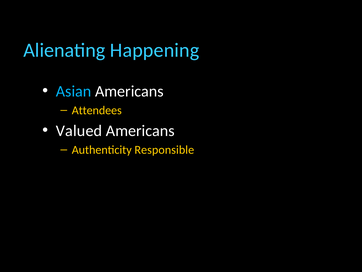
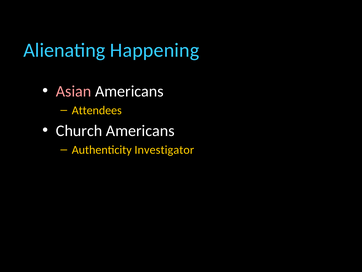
Asian colour: light blue -> pink
Valued: Valued -> Church
Responsible: Responsible -> Investigator
